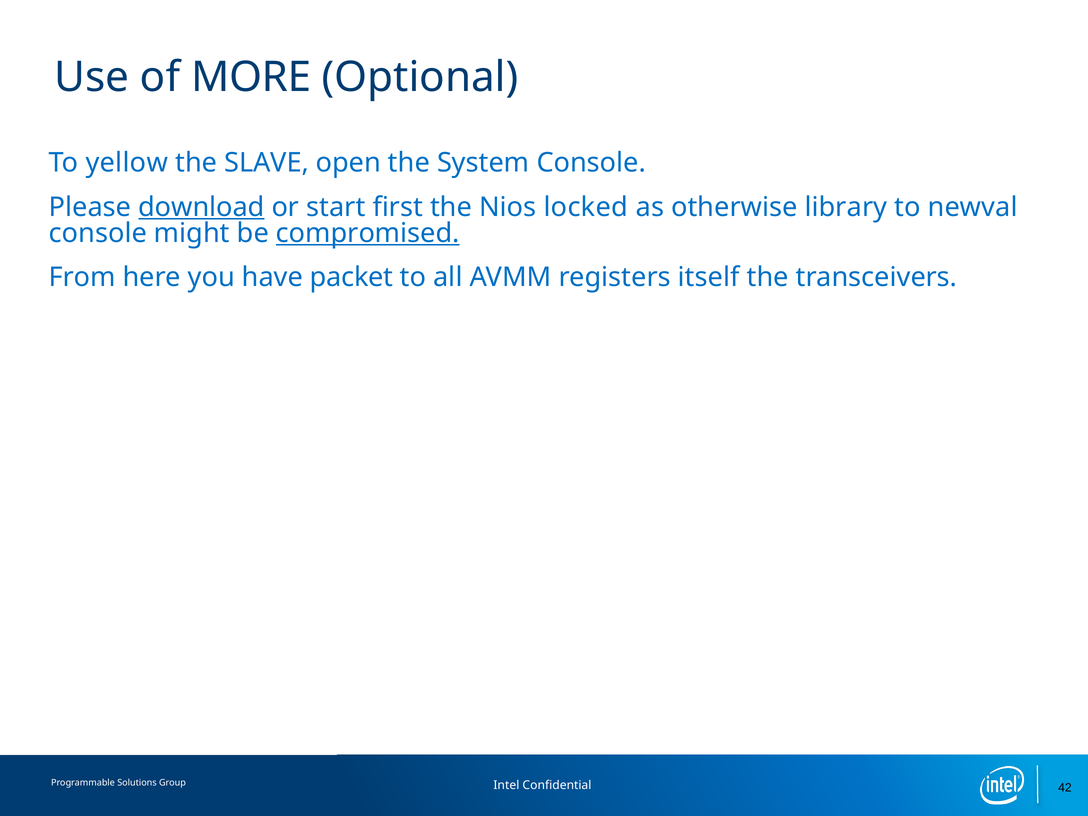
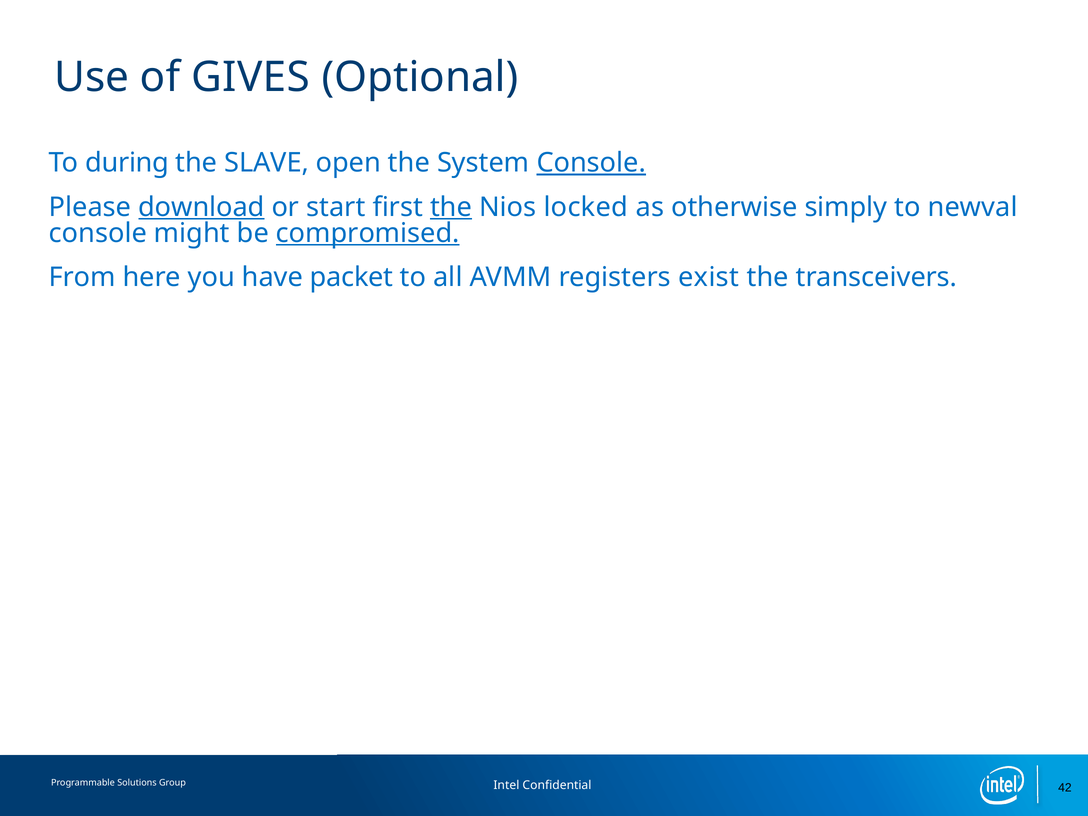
MORE: MORE -> GIVES
yellow: yellow -> during
Console at (591, 163) underline: none -> present
the at (451, 207) underline: none -> present
library: library -> simply
itself: itself -> exist
